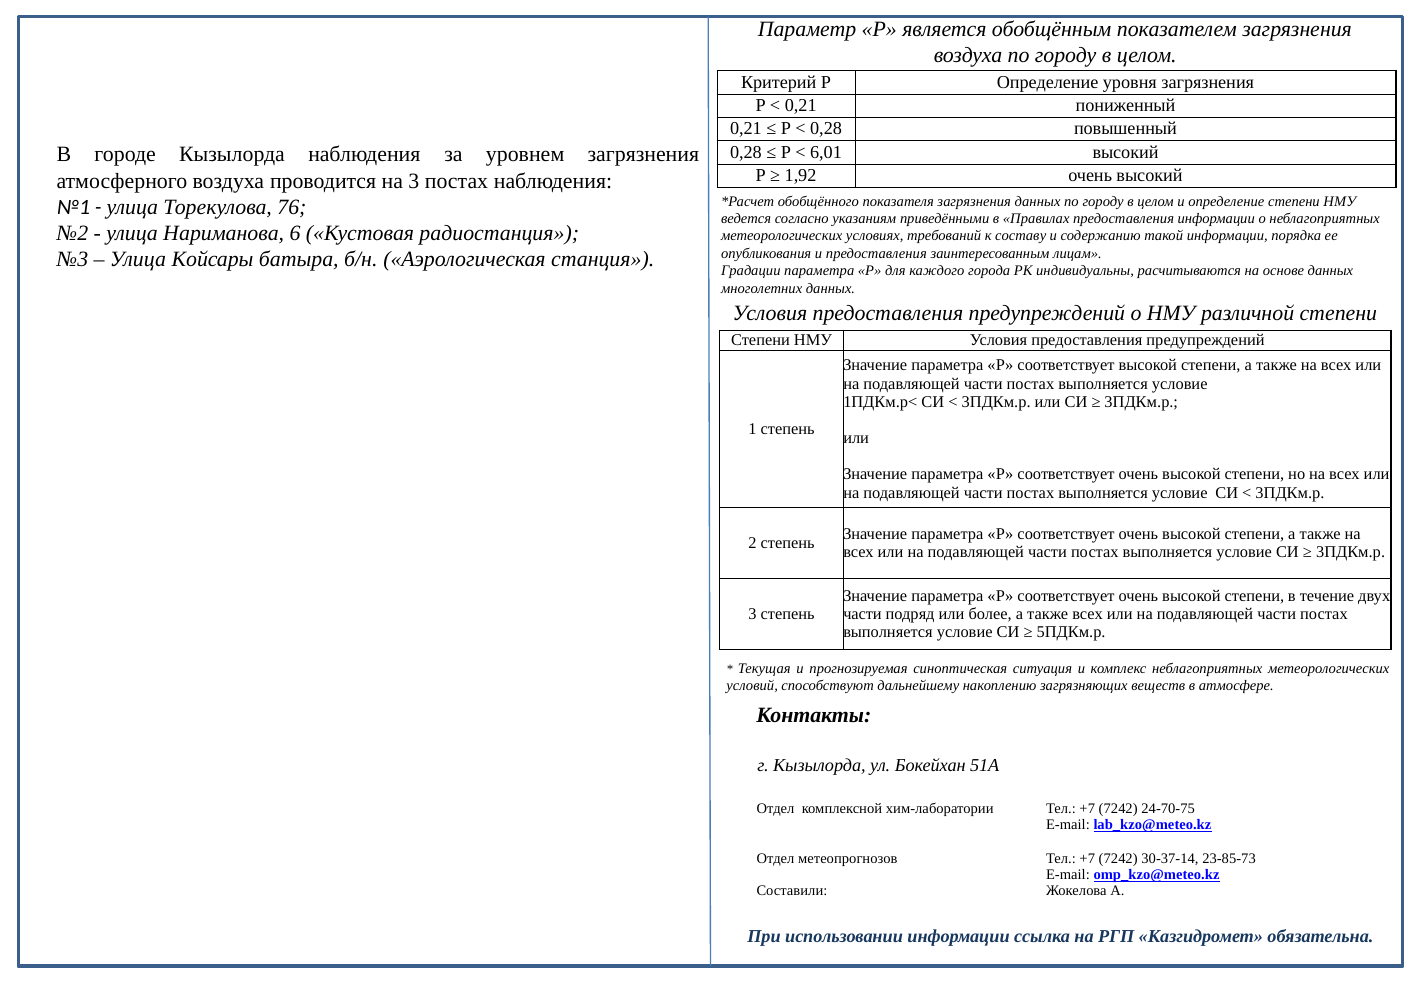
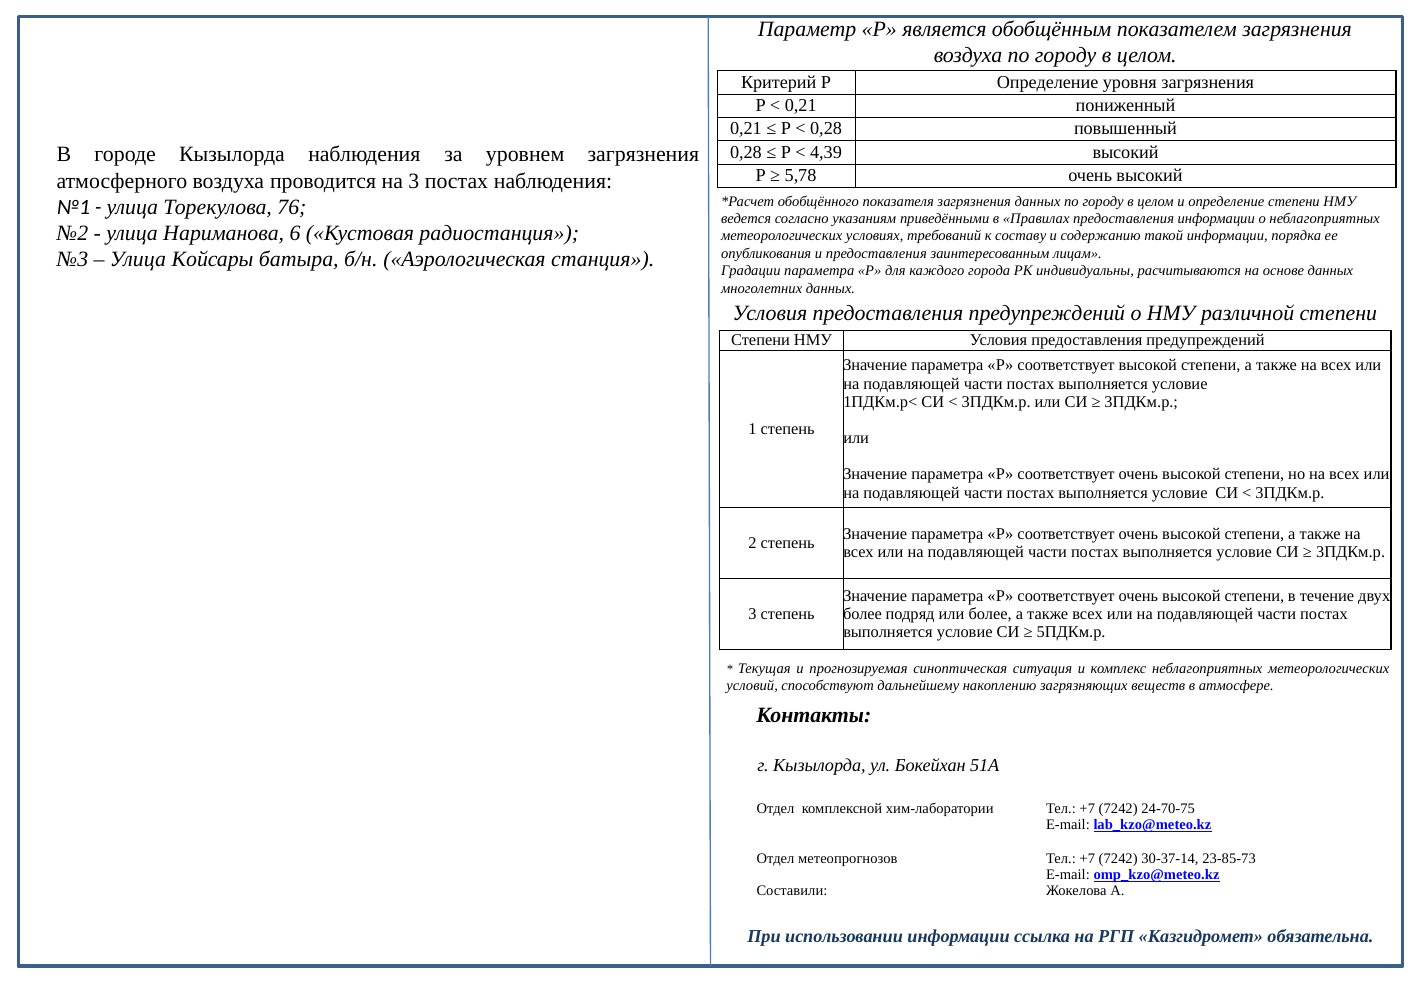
6,01: 6,01 -> 4,39
1,92: 1,92 -> 5,78
части at (863, 615): части -> более
